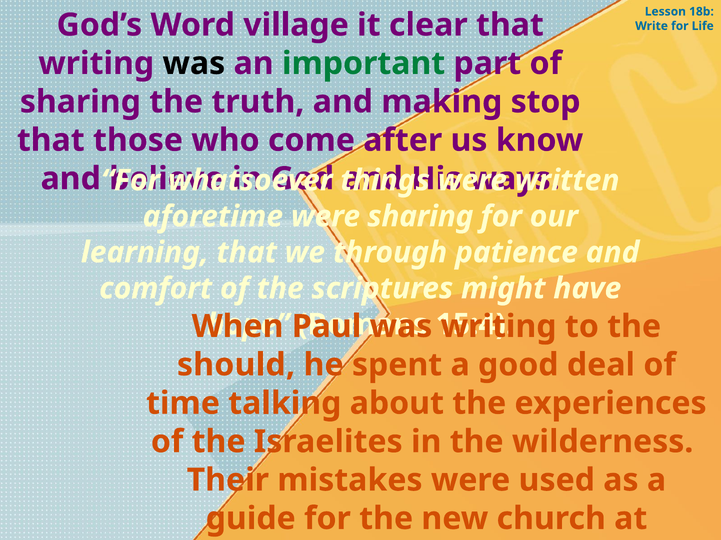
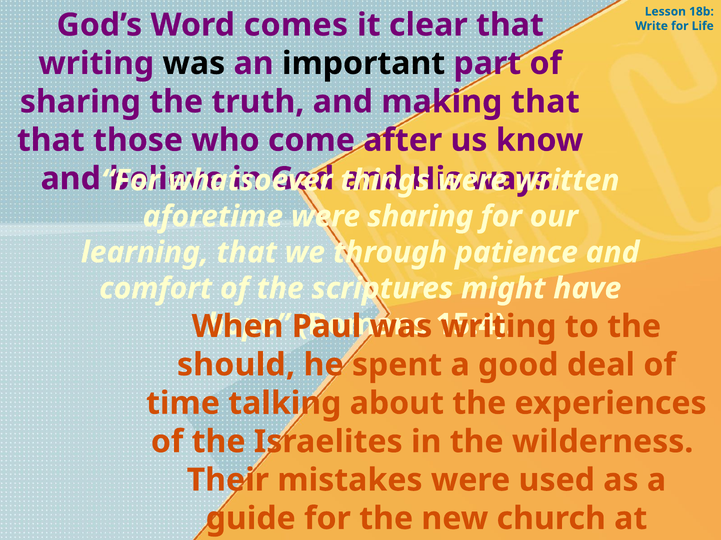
village: village -> comes
important colour: green -> black
making stop: stop -> that
